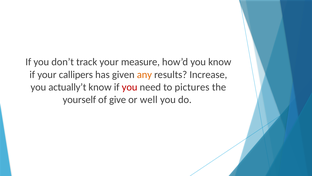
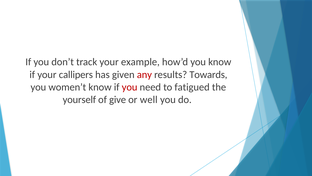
measure: measure -> example
any colour: orange -> red
Increase: Increase -> Towards
actually’t: actually’t -> women’t
pictures: pictures -> fatigued
